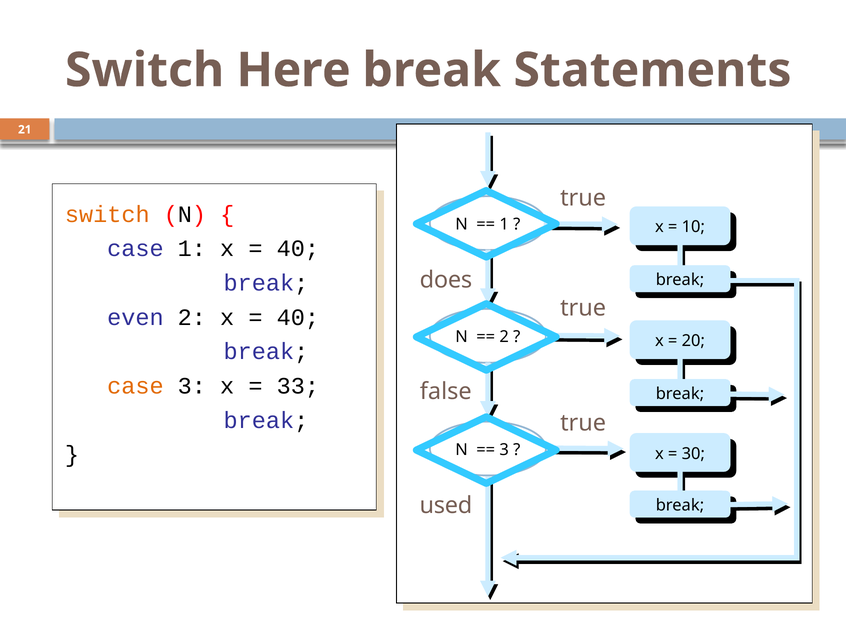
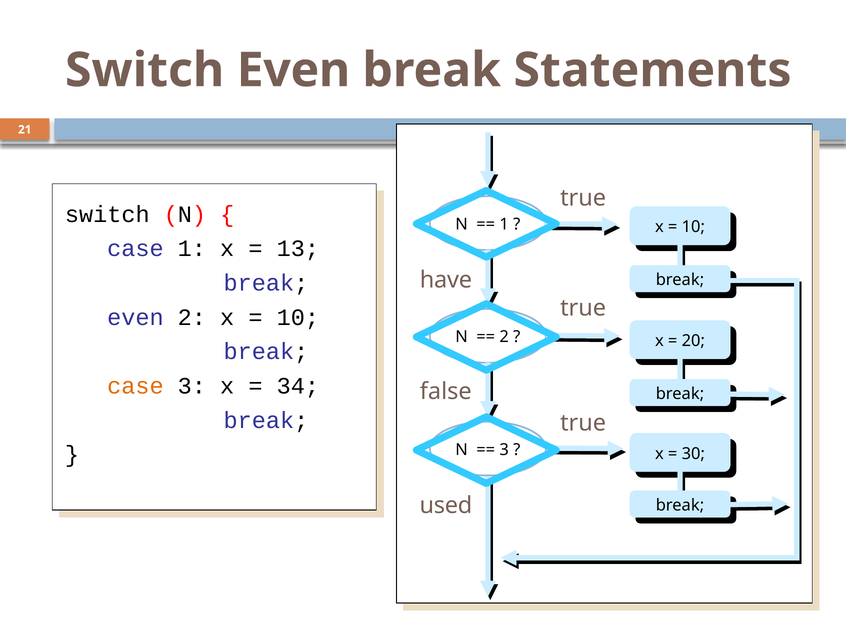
Switch Here: Here -> Even
switch at (107, 215) colour: orange -> black
40 at (298, 249): 40 -> 13
does: does -> have
40 at (298, 318): 40 -> 10
33: 33 -> 34
